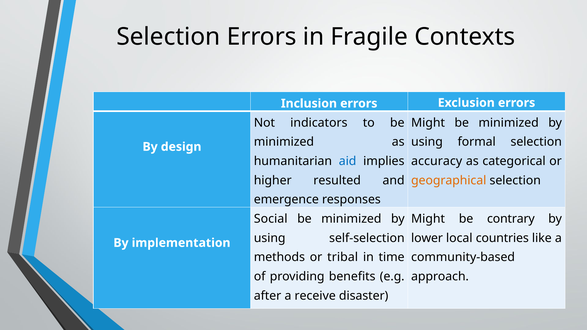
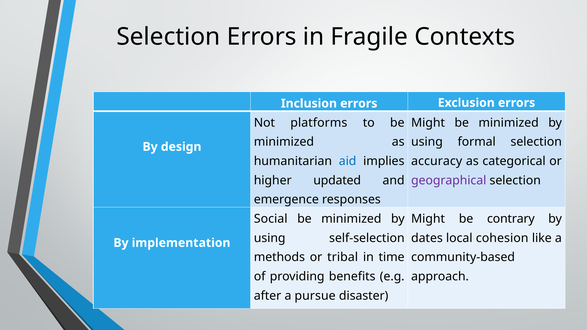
indicators: indicators -> platforms
resulted: resulted -> updated
geographical colour: orange -> purple
lower: lower -> dates
countries: countries -> cohesion
receive: receive -> pursue
